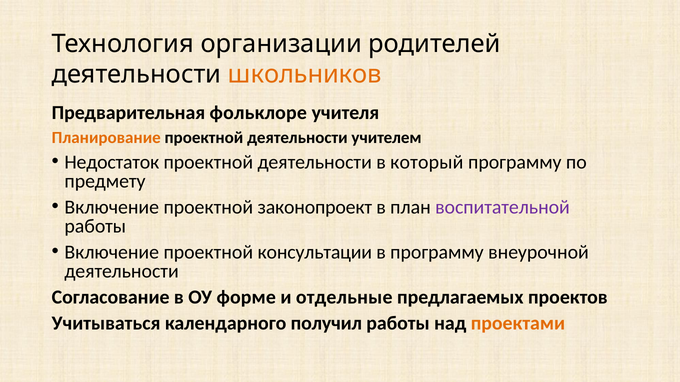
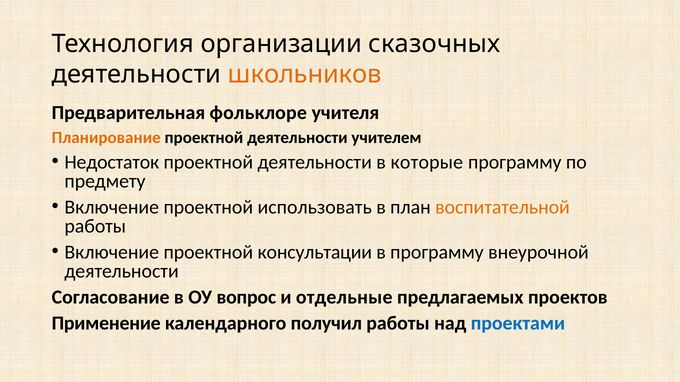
родителей: родителей -> сказочных
который: который -> которые
законопроект: законопроект -> использовать
воспитательной colour: purple -> orange
форме: форме -> вопрос
Учитываться: Учитываться -> Применение
проектами colour: orange -> blue
